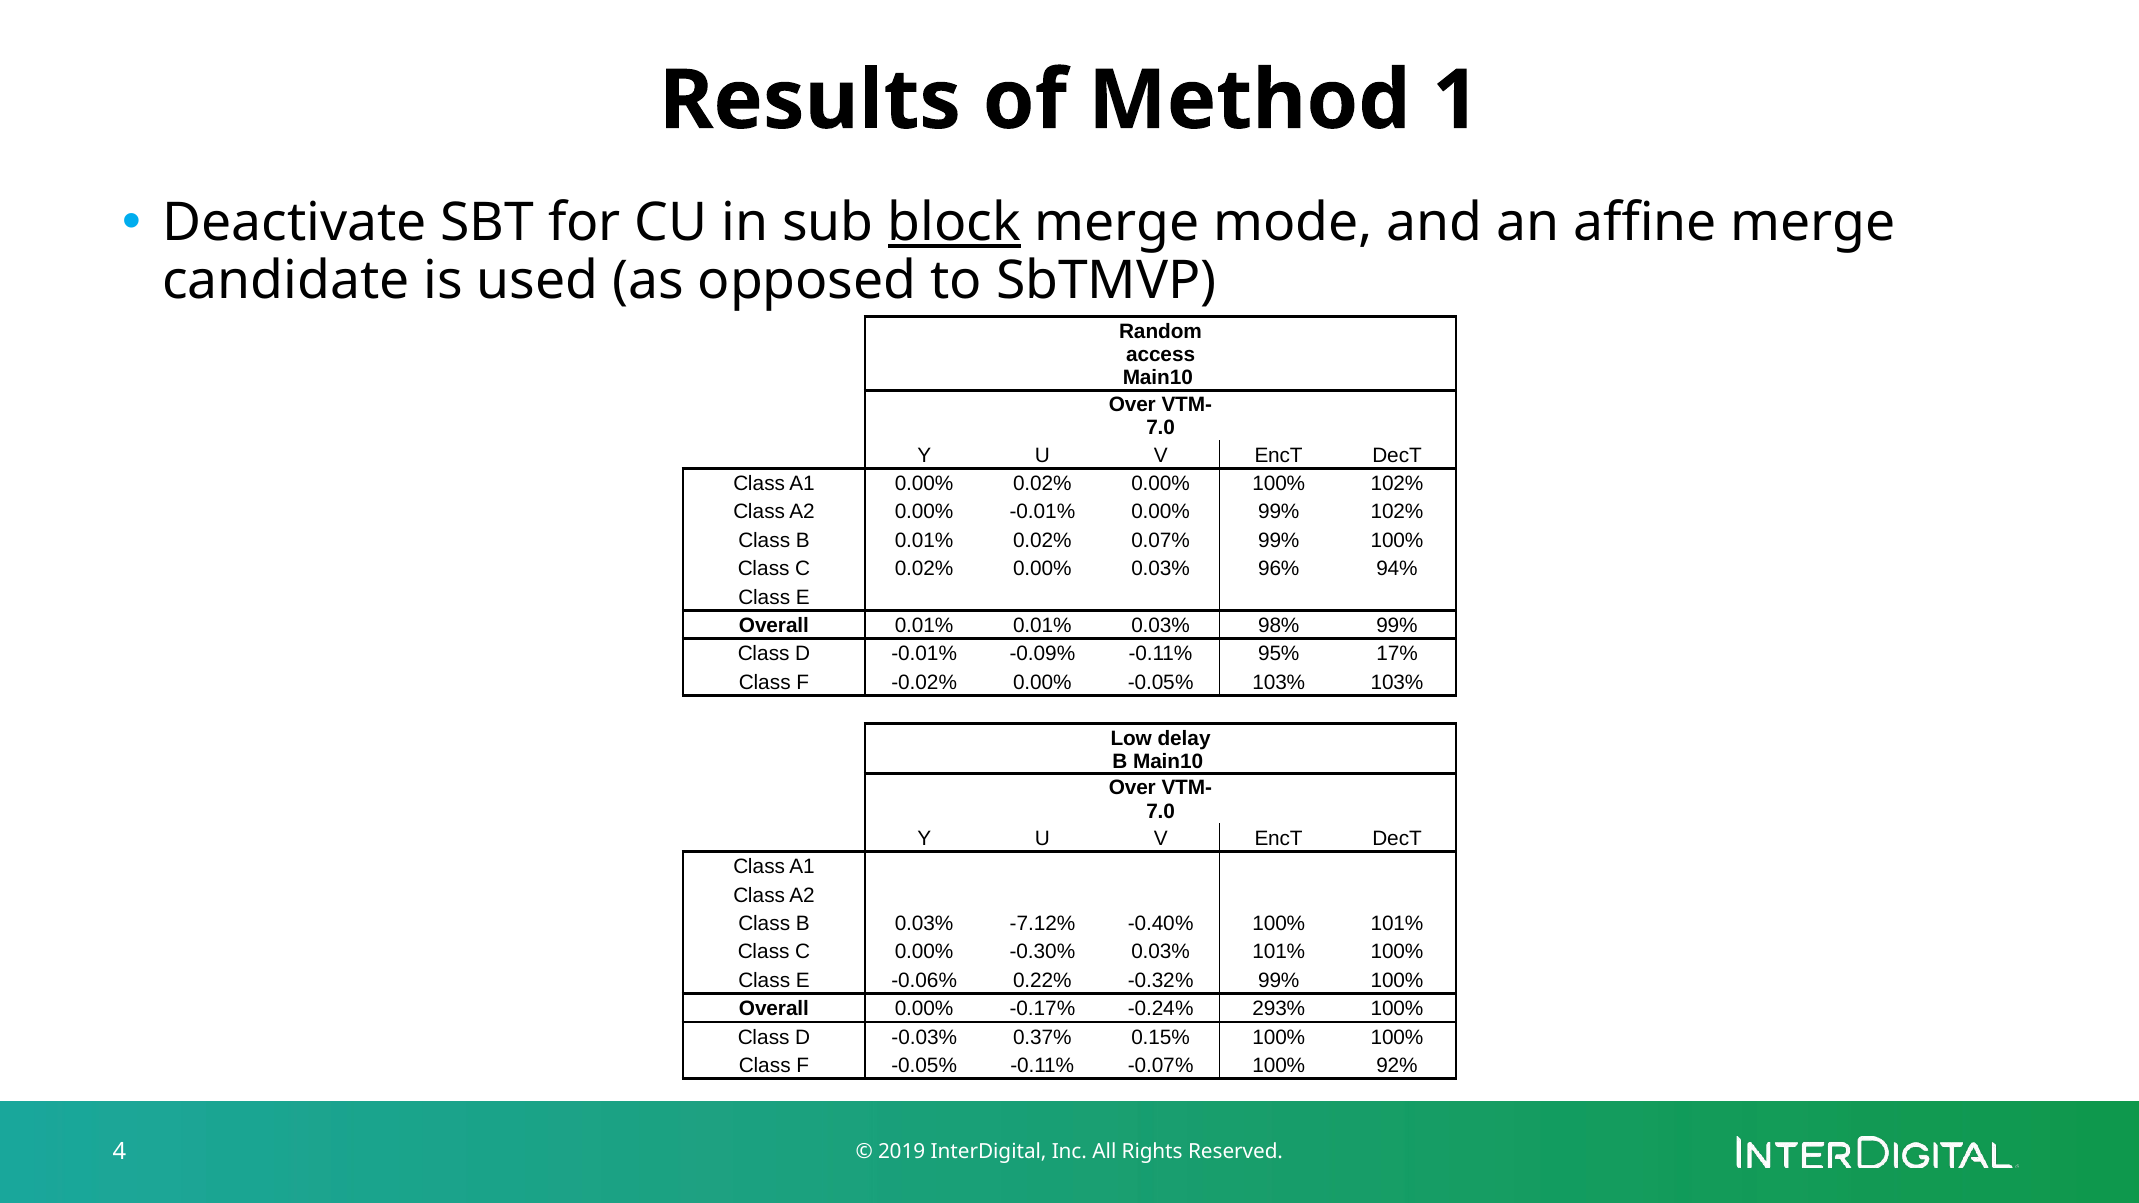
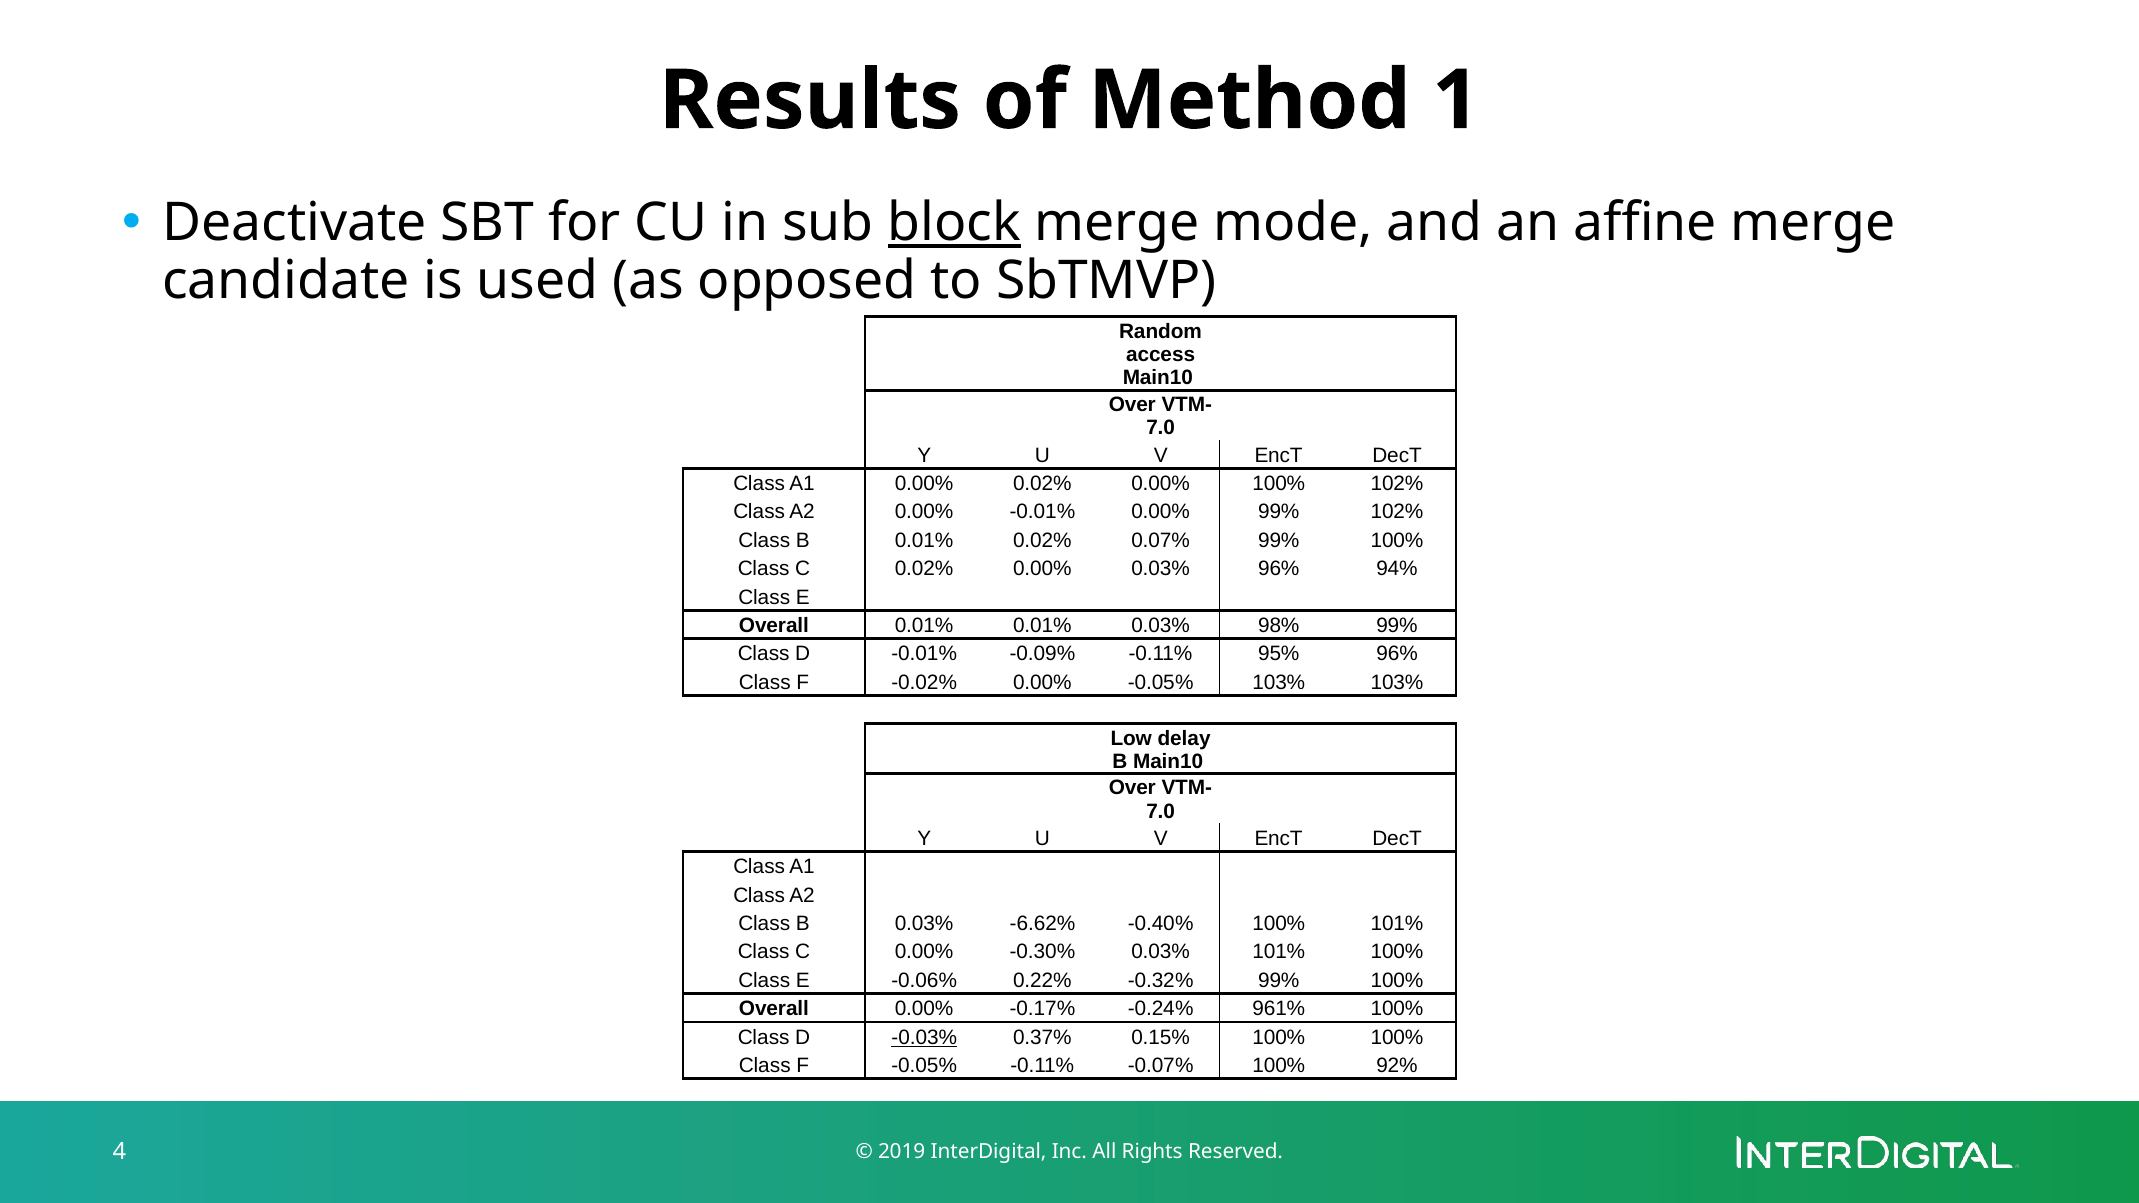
95% 17%: 17% -> 96%
-7.12%: -7.12% -> -6.62%
293%: 293% -> 961%
-0.03% underline: none -> present
